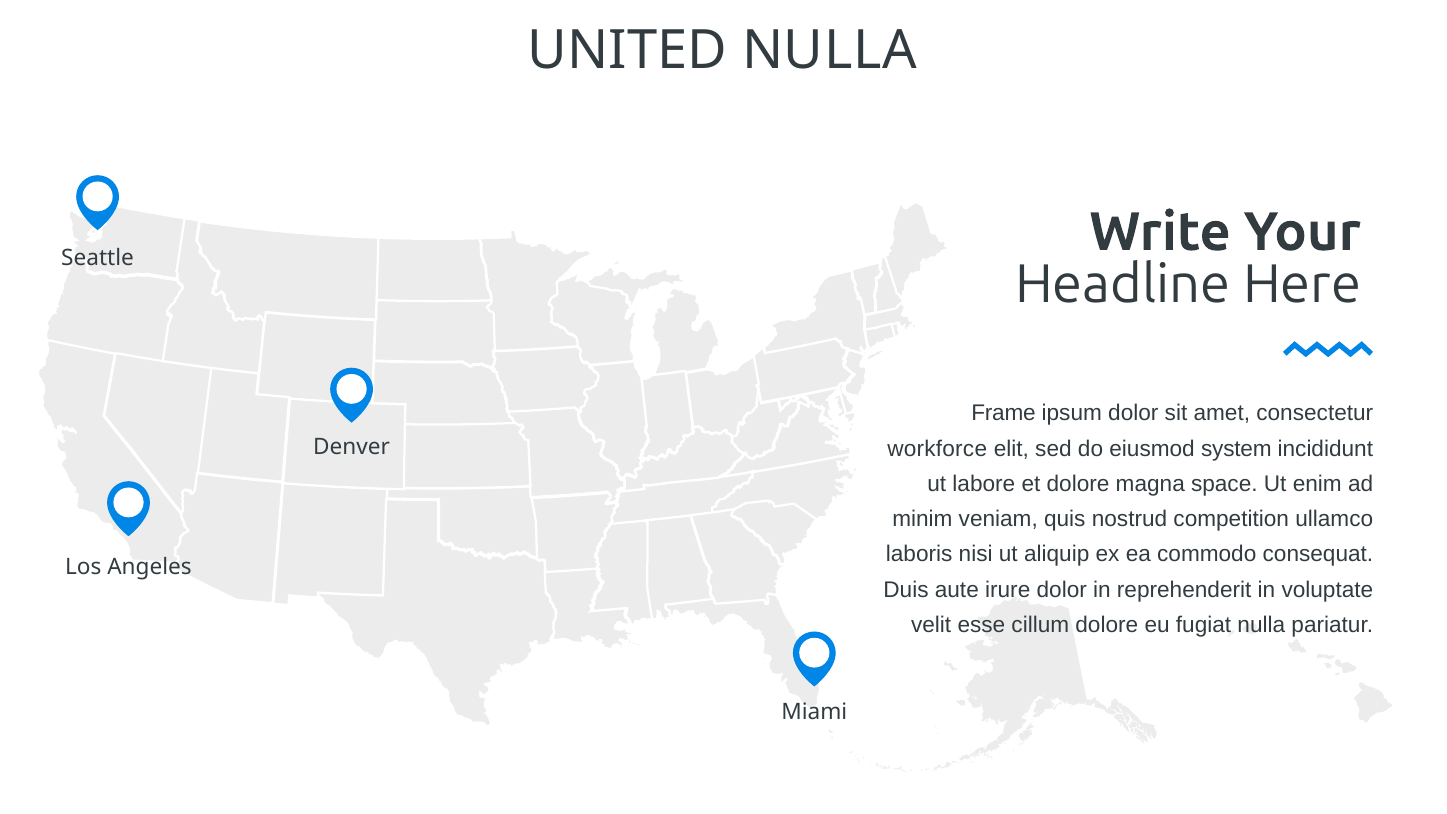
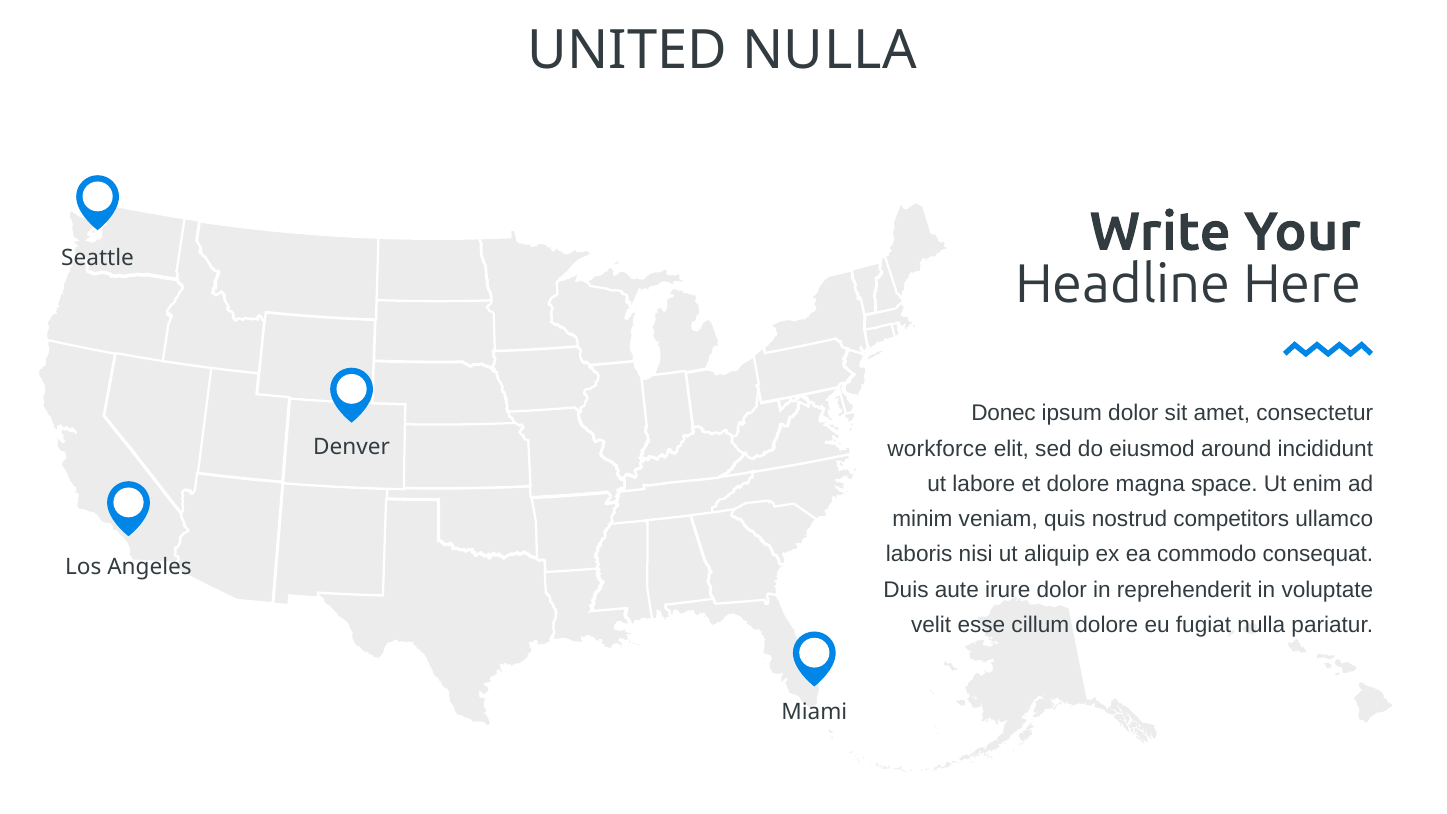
Frame: Frame -> Donec
system: system -> around
competition: competition -> competitors
